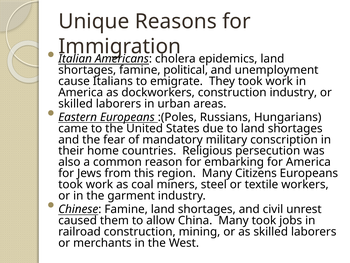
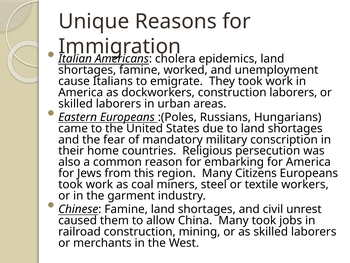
political: political -> worked
construction industry: industry -> laborers
